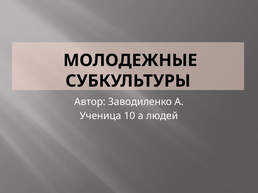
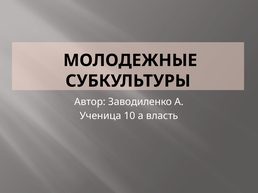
людей: людей -> власть
